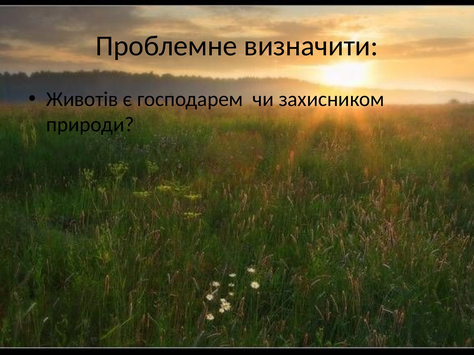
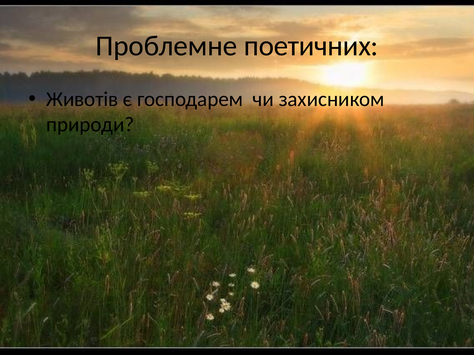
визначити: визначити -> поетичних
